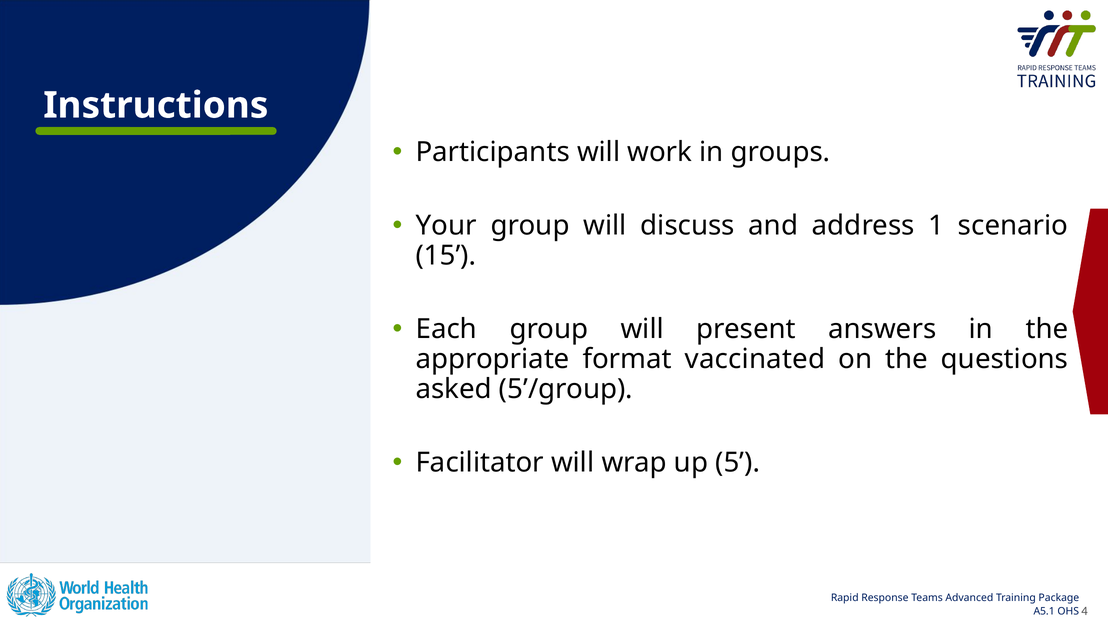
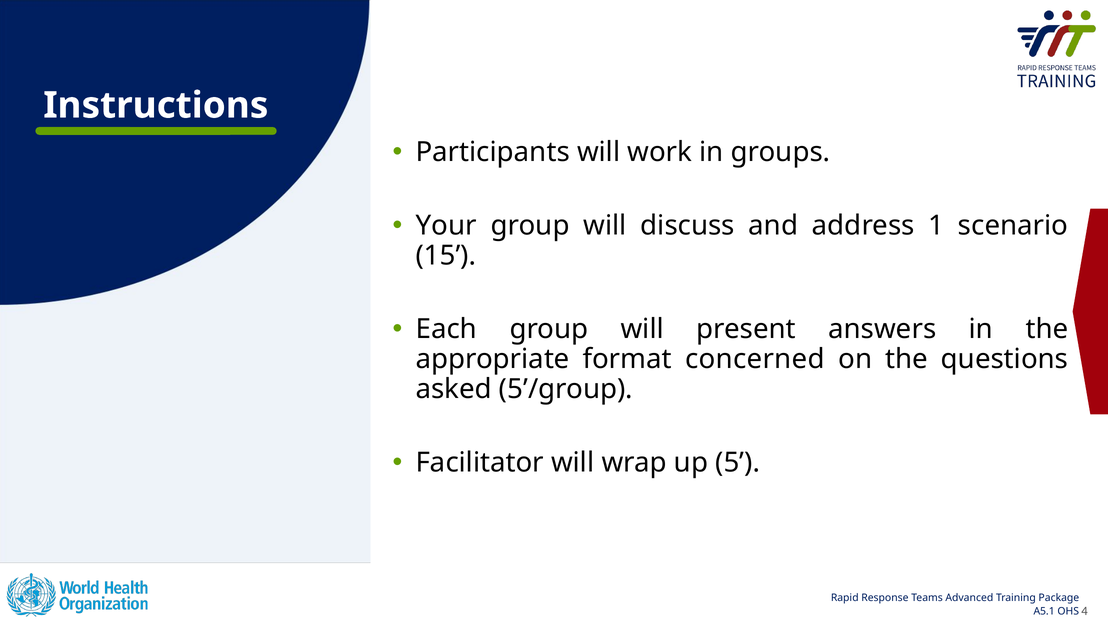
vaccinated: vaccinated -> concerned
